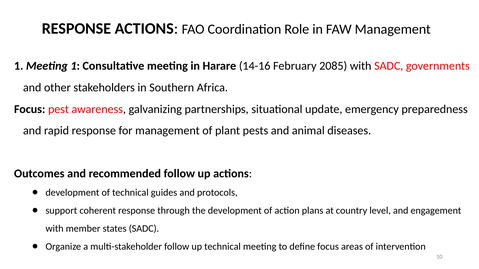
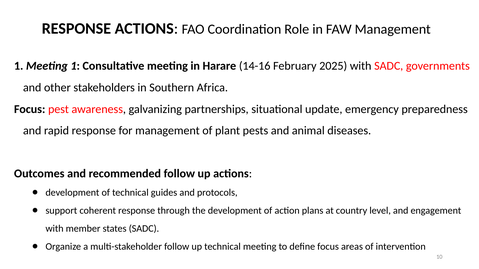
2085: 2085 -> 2025
